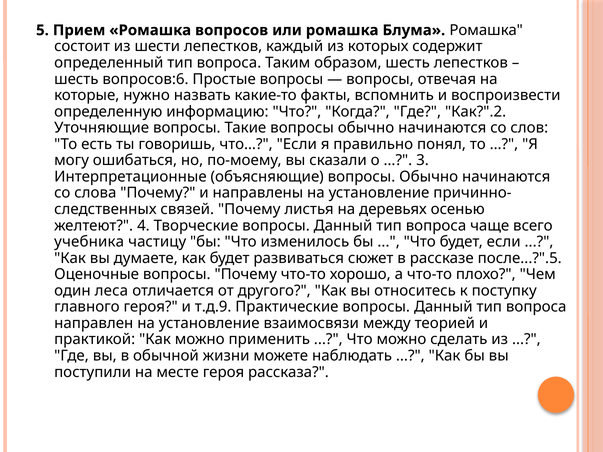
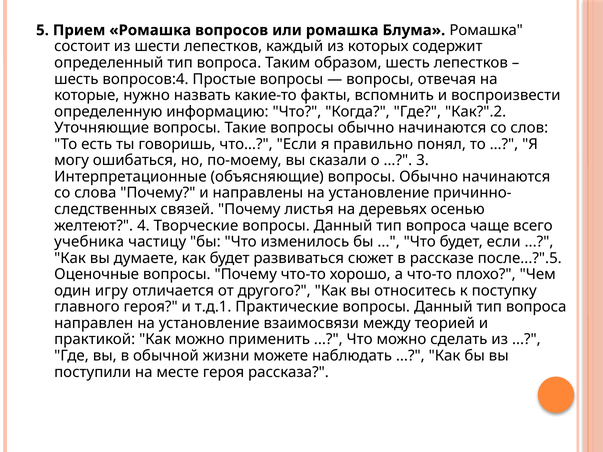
вопросов:6: вопросов:6 -> вопросов:4
леса: леса -> игру
т.д.9: т.д.9 -> т.д.1
